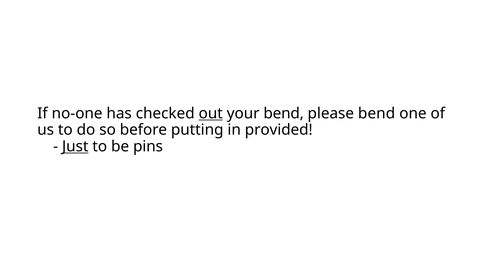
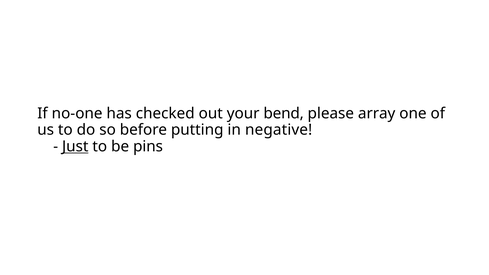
out underline: present -> none
please bend: bend -> array
provided: provided -> negative
